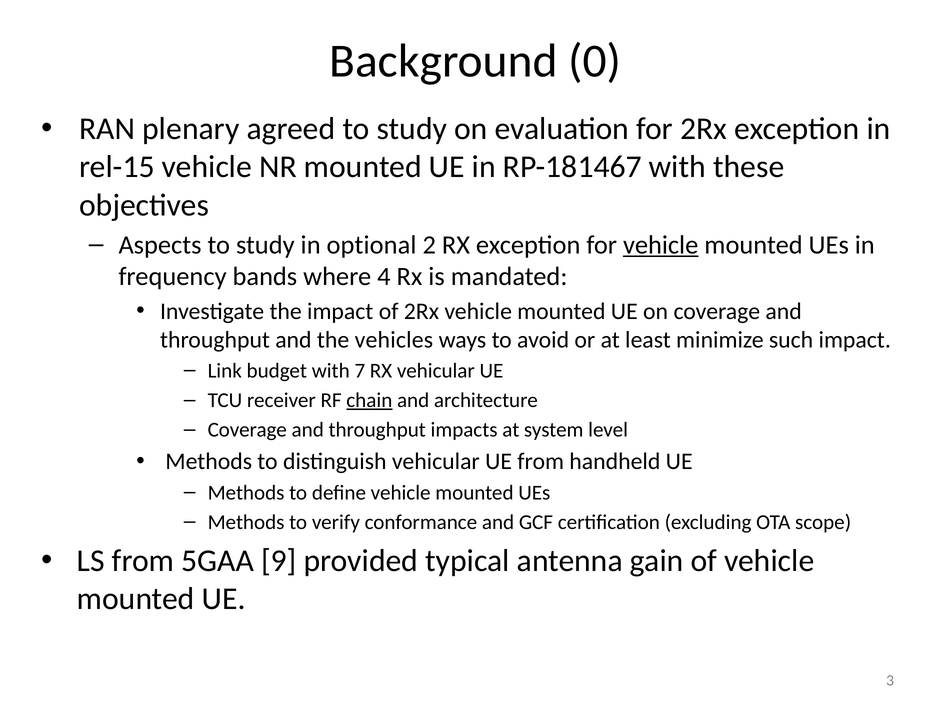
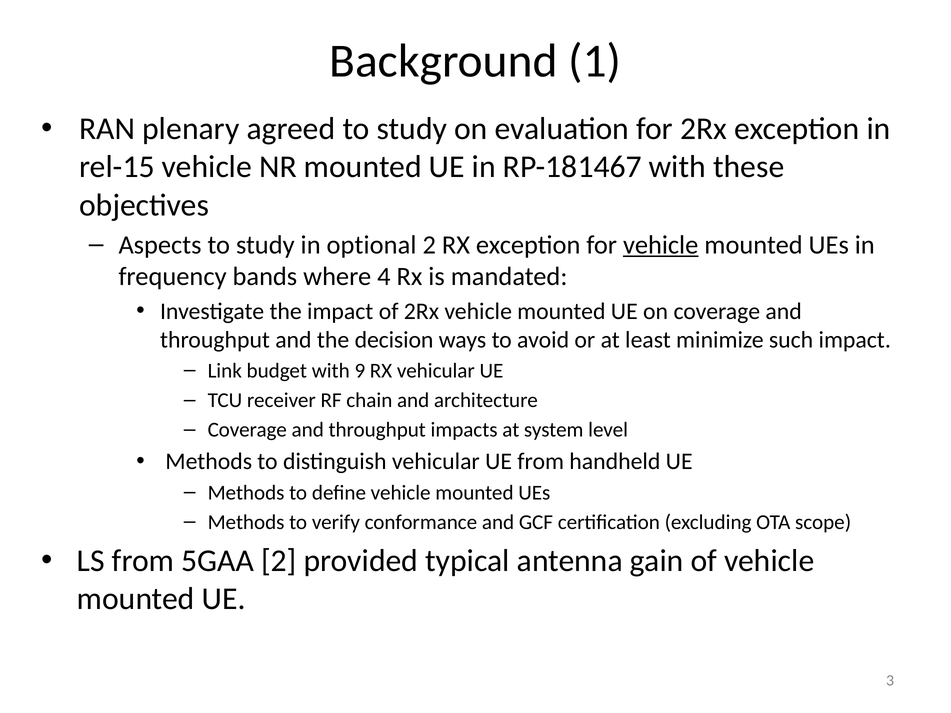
0: 0 -> 1
vehicles: vehicles -> decision
7: 7 -> 9
chain underline: present -> none
5GAA 9: 9 -> 2
